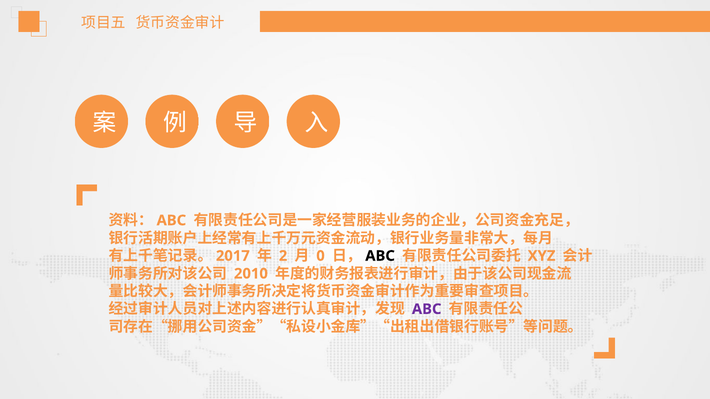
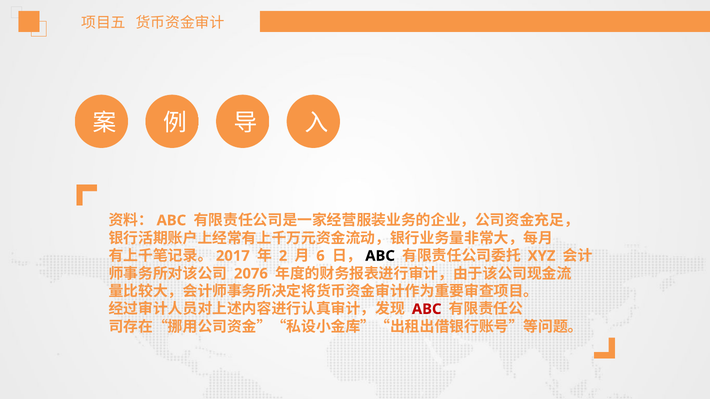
0: 0 -> 6
2010: 2010 -> 2076
ABC at (427, 309) colour: purple -> red
